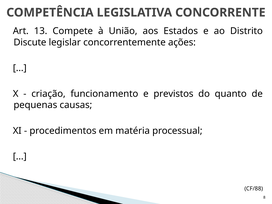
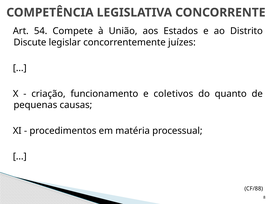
13: 13 -> 54
ações: ações -> juízes
previstos: previstos -> coletivos
